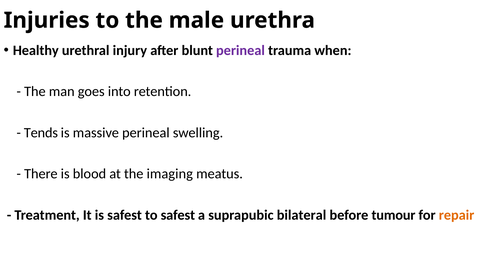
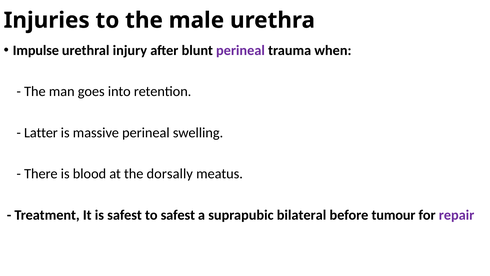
Healthy: Healthy -> Impulse
Tends: Tends -> Latter
imaging: imaging -> dorsally
repair colour: orange -> purple
